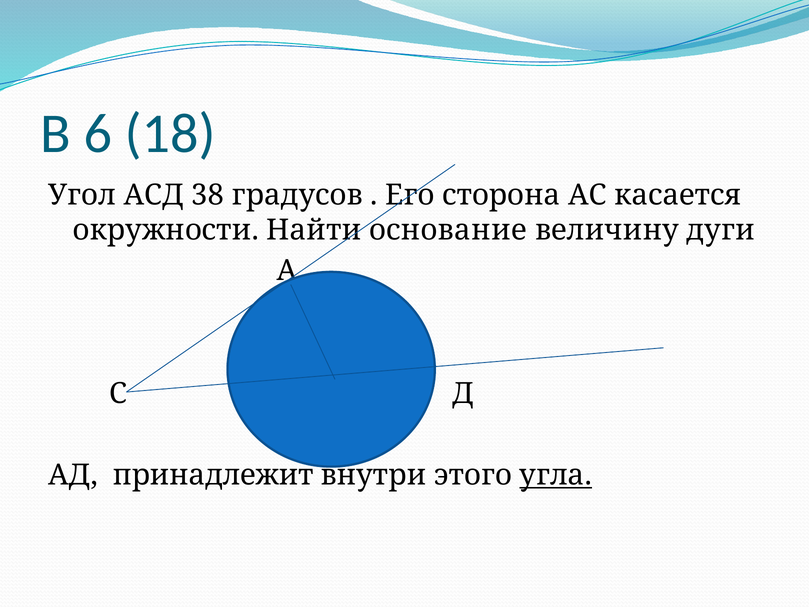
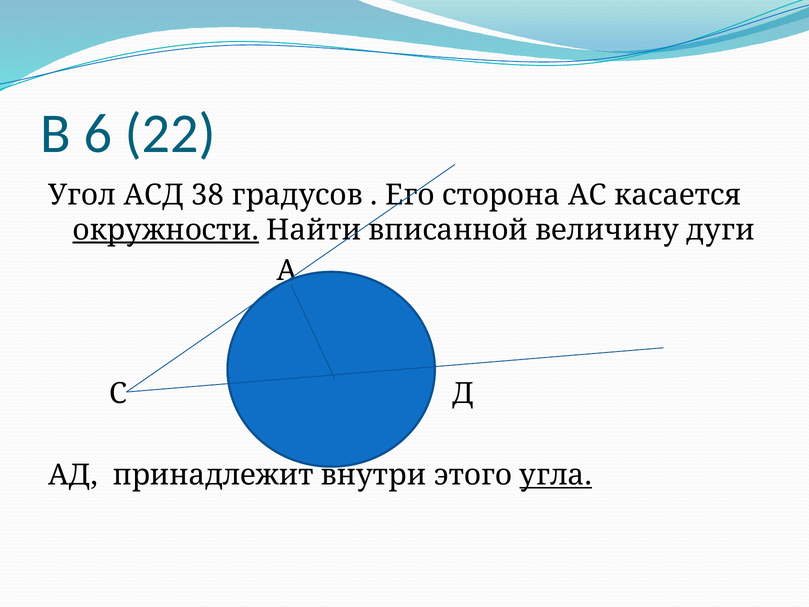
18: 18 -> 22
окружности underline: none -> present
основание: основание -> вписанной
